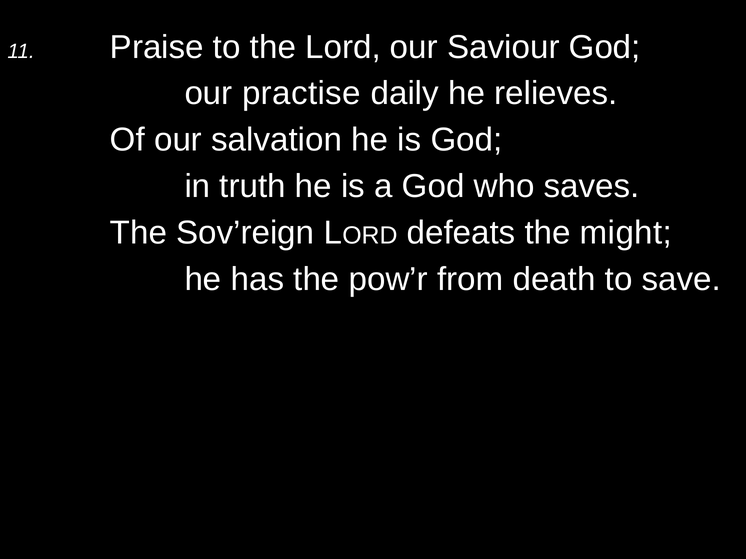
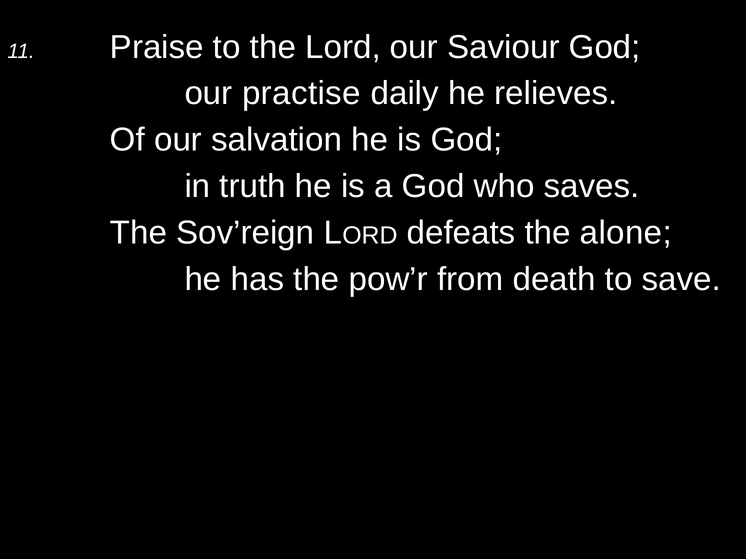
might: might -> alone
